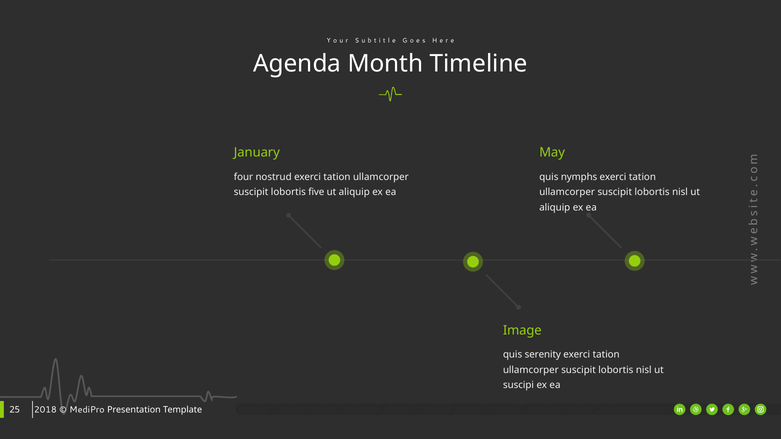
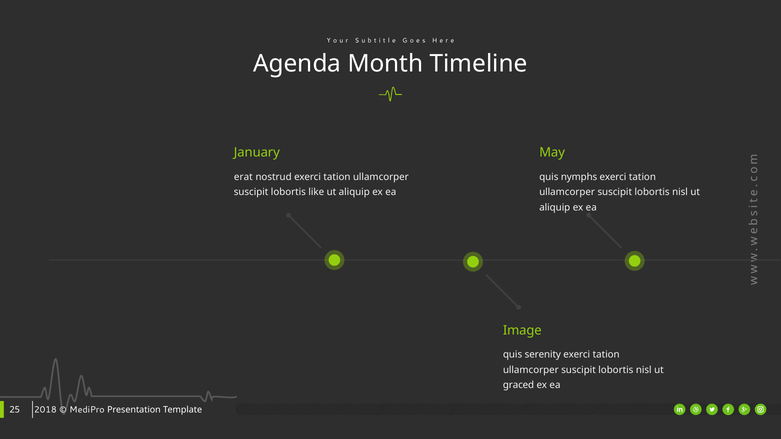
four: four -> erat
five: five -> like
suscipi: suscipi -> graced
